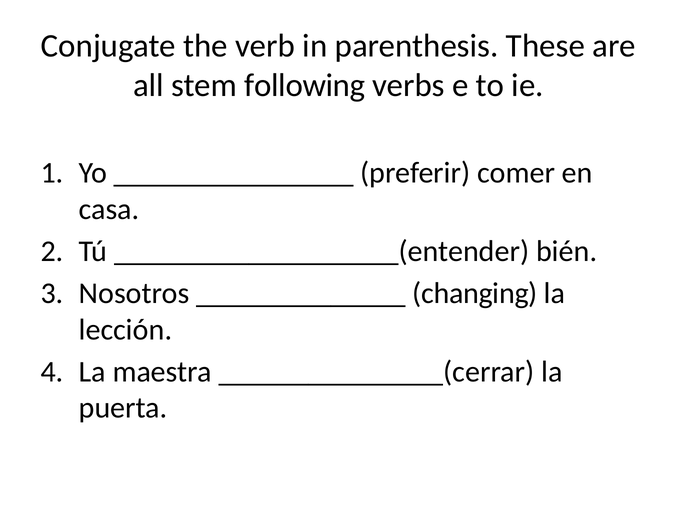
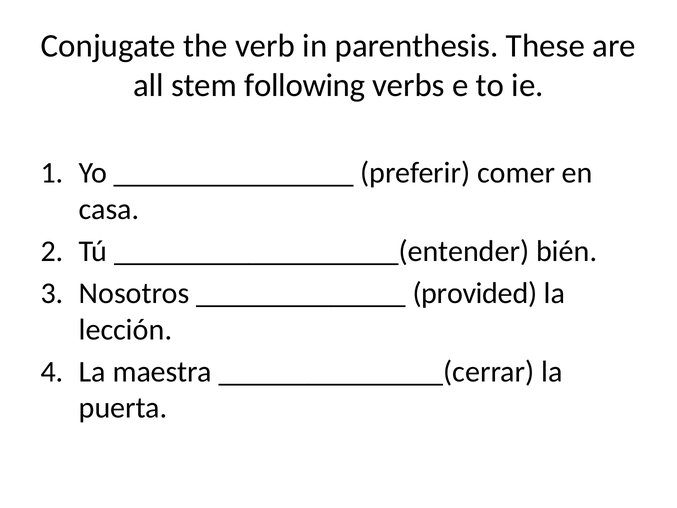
changing: changing -> provided
